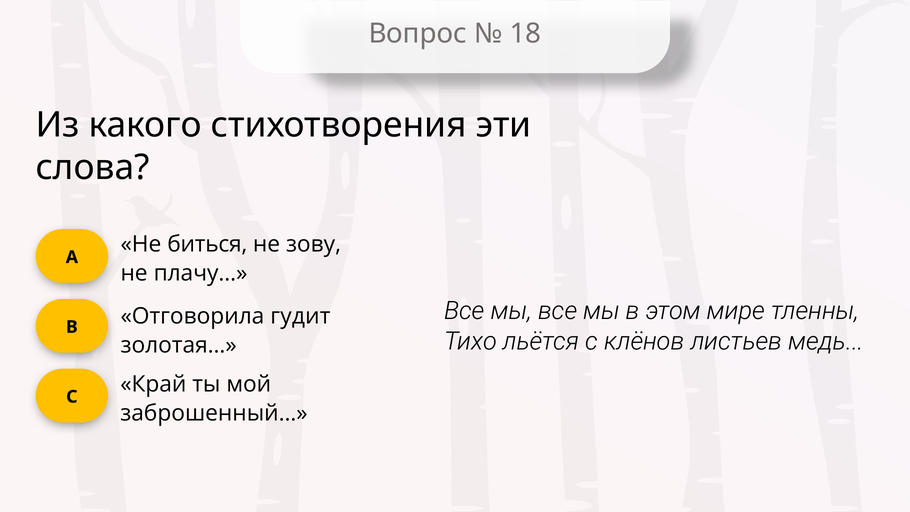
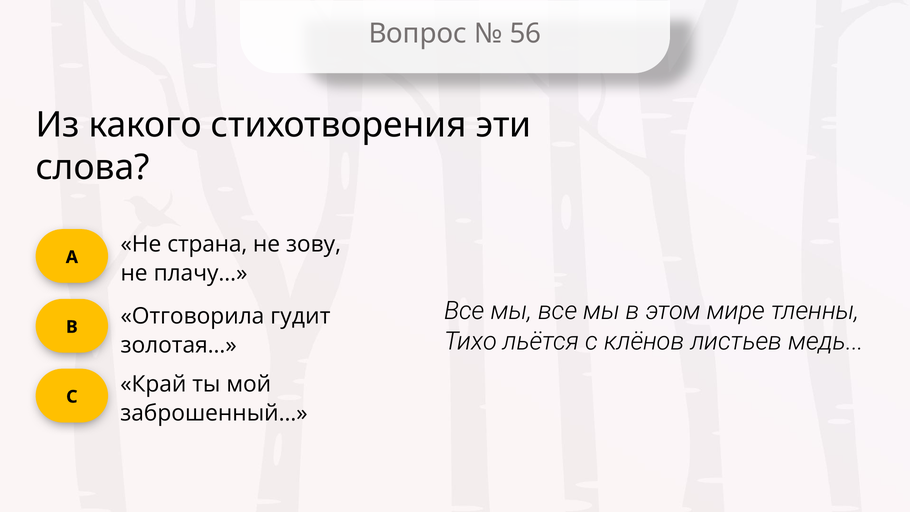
18: 18 -> 56
биться: биться -> страна
